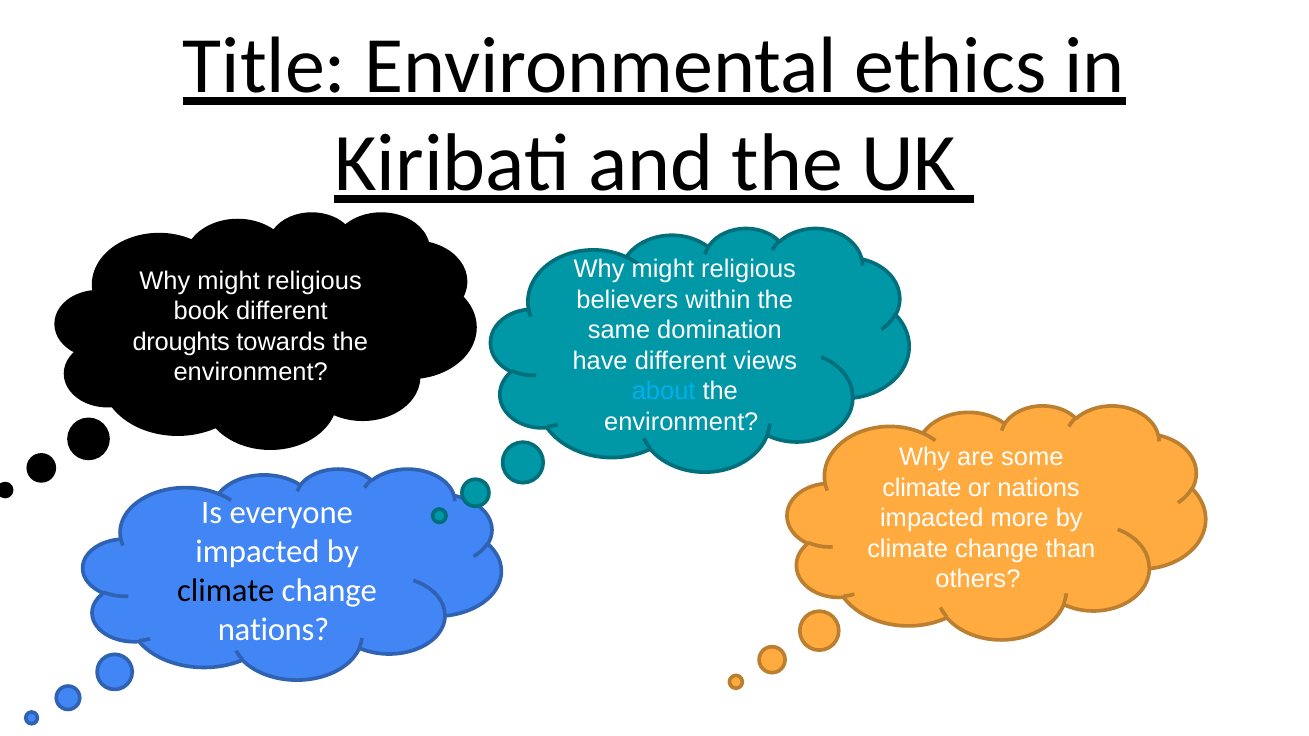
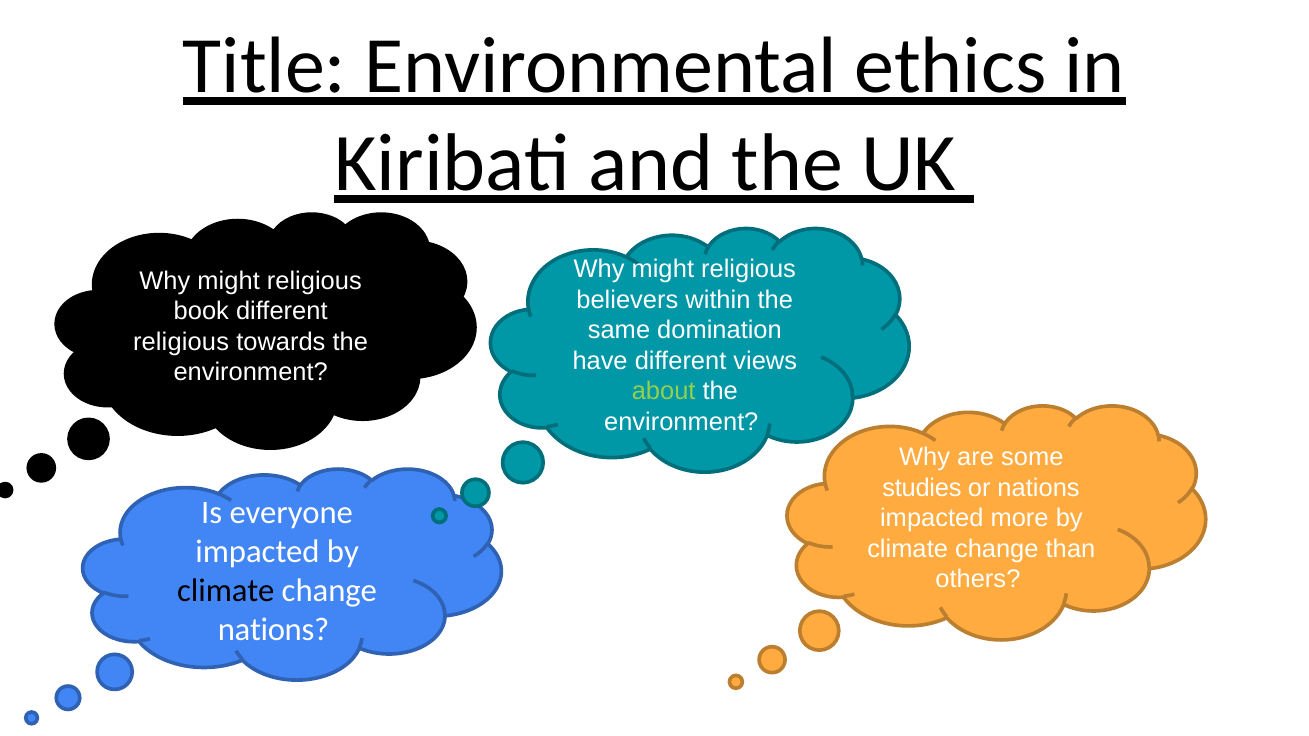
droughts at (181, 342): droughts -> religious
about colour: light blue -> light green
climate at (922, 488): climate -> studies
